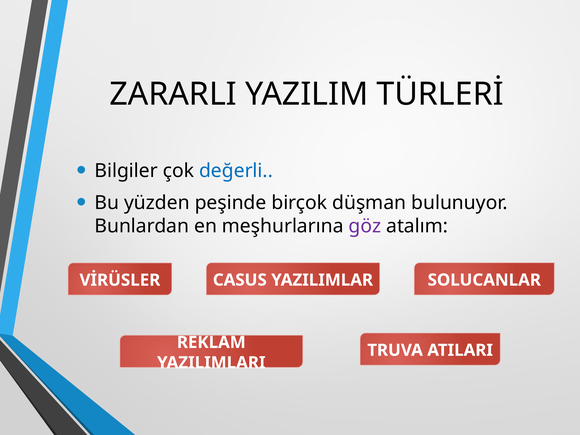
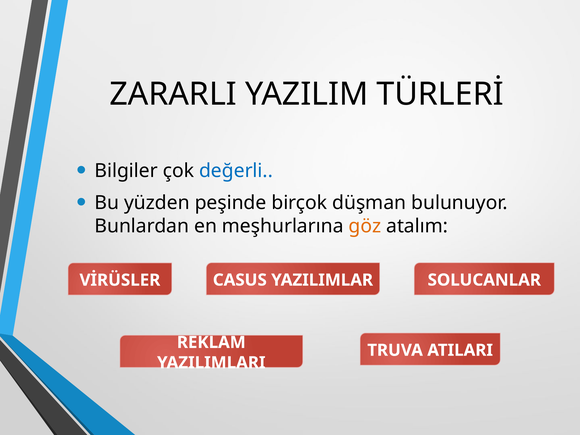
göz colour: purple -> orange
